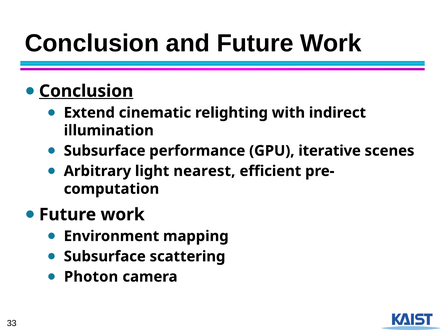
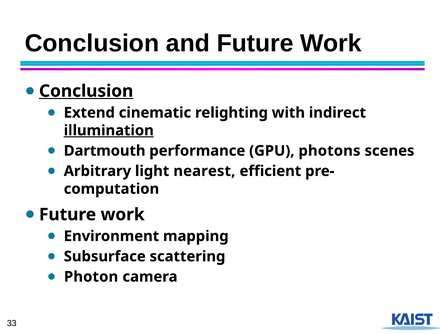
illumination underline: none -> present
Subsurface at (105, 151): Subsurface -> Dartmouth
iterative: iterative -> photons
